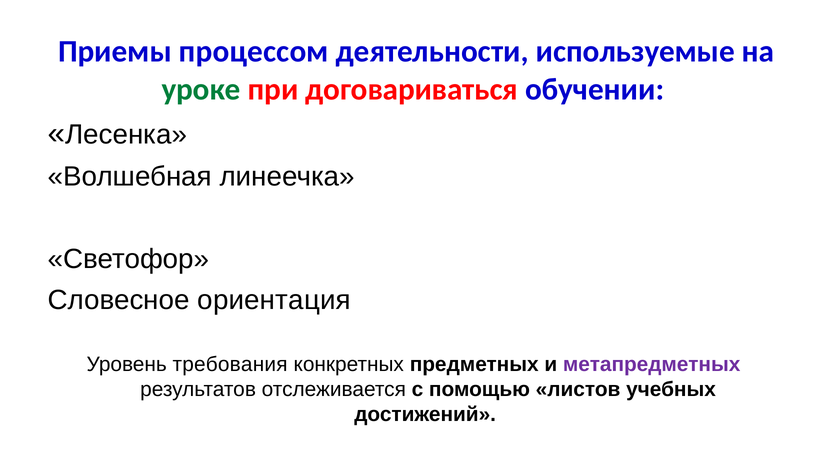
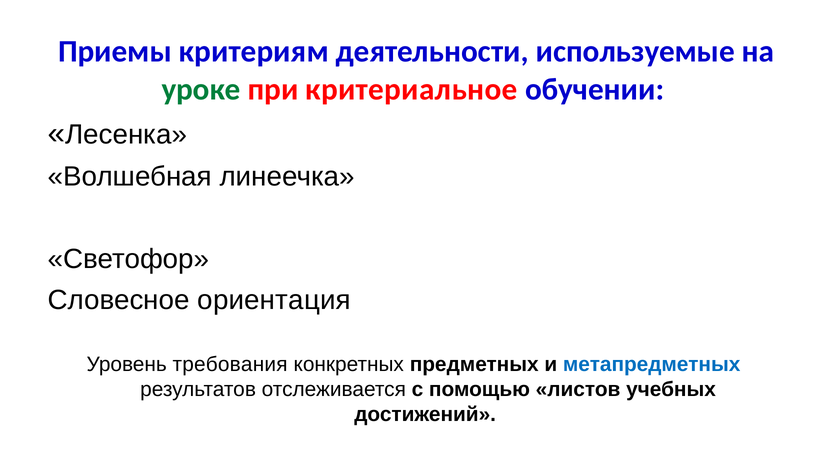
процессом: процессом -> критериям
договариваться: договариваться -> критериальное
метапредметных colour: purple -> blue
